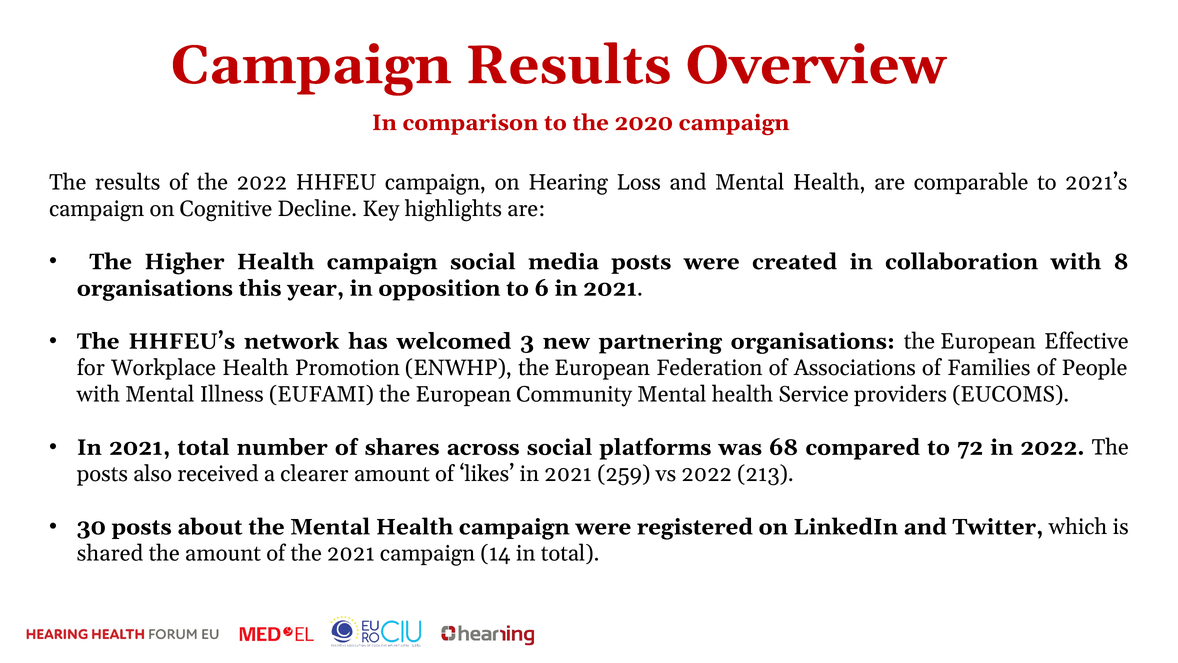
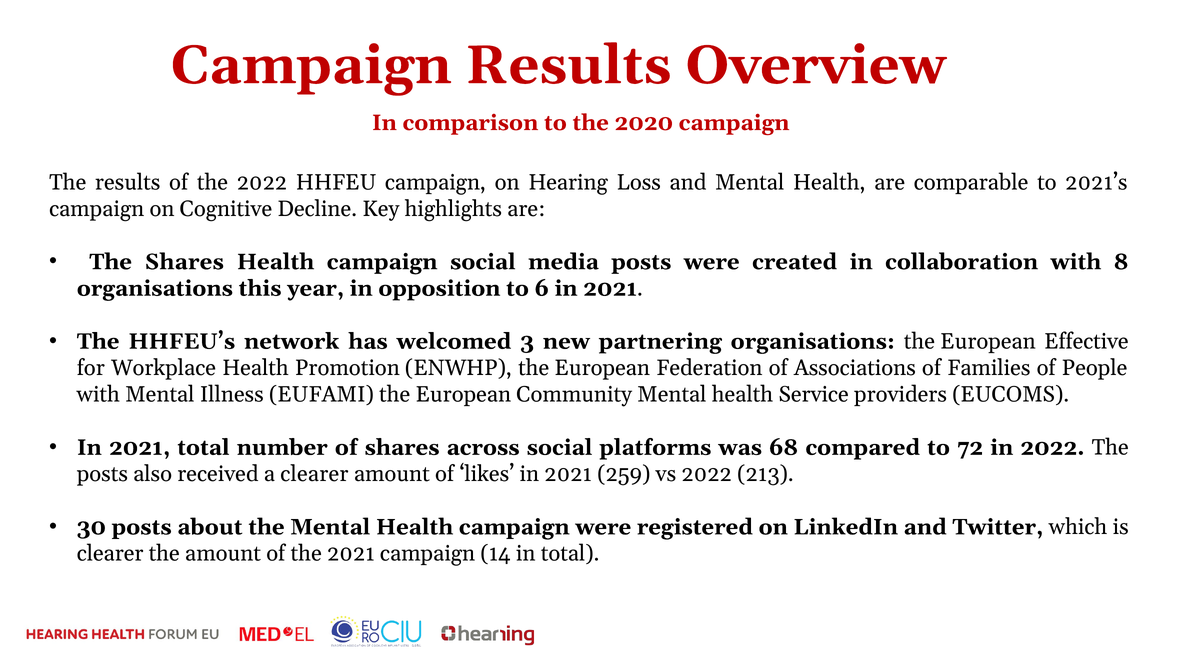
The Higher: Higher -> Shares
shared at (110, 553): shared -> clearer
